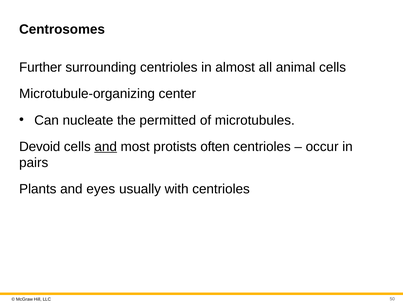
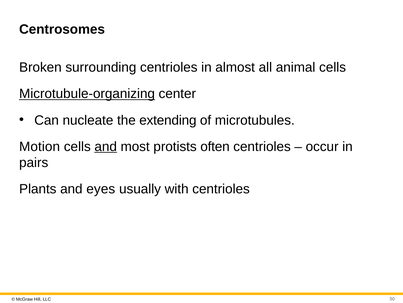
Further: Further -> Broken
Microtubule-organizing underline: none -> present
permitted: permitted -> extending
Devoid: Devoid -> Motion
